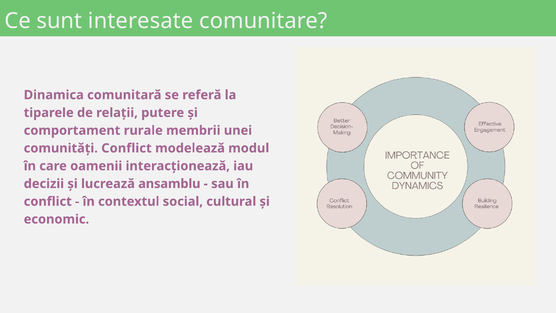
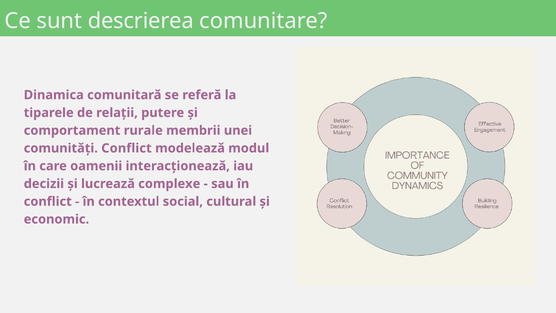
interesate: interesate -> descrierea
ansamblu: ansamblu -> complexe
